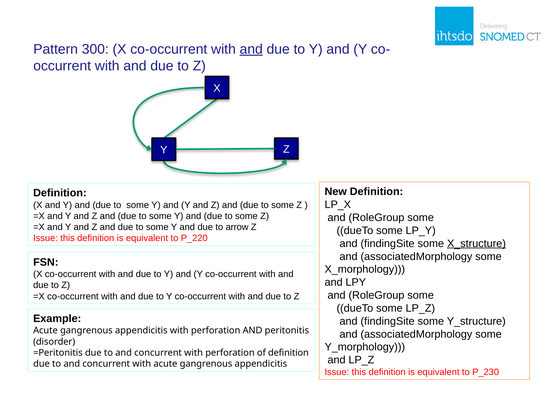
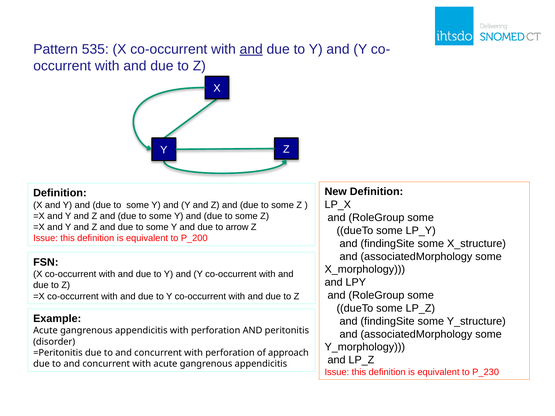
300: 300 -> 535
P_220: P_220 -> P_200
X_structure underline: present -> none
of definition: definition -> approach
